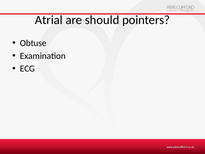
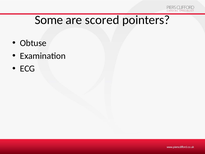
Atrial: Atrial -> Some
should: should -> scored
